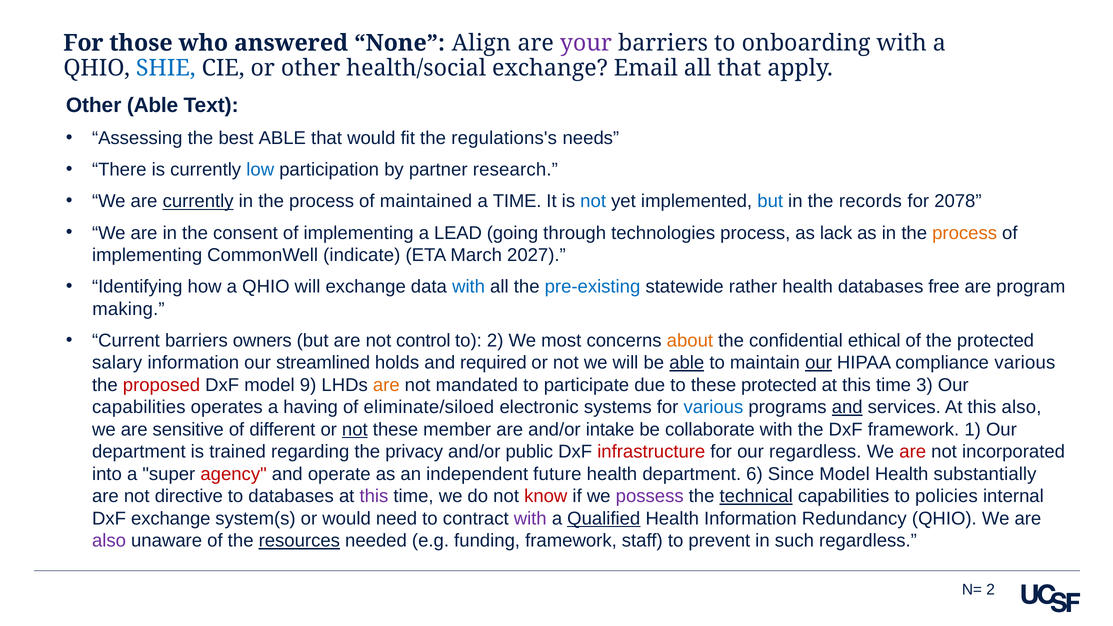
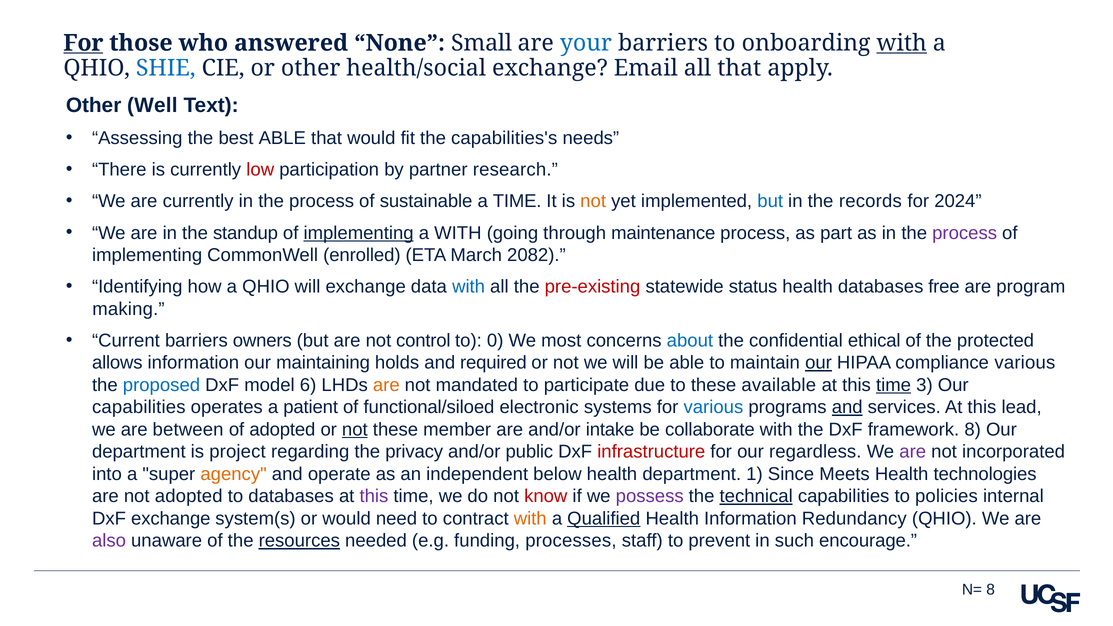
For at (83, 43) underline: none -> present
Align: Align -> Small
your colour: purple -> blue
with at (902, 43) underline: none -> present
Other Able: Able -> Well
regulations's: regulations's -> capabilities's
low colour: blue -> red
currently at (198, 201) underline: present -> none
maintained: maintained -> sustainable
not at (593, 201) colour: blue -> orange
2078: 2078 -> 2024
consent: consent -> standup
implementing at (359, 233) underline: none -> present
a LEAD: LEAD -> WITH
technologies: technologies -> maintenance
lack: lack -> part
process at (965, 233) colour: orange -> purple
indicate: indicate -> enrolled
2027: 2027 -> 2082
pre-existing colour: blue -> red
rather: rather -> status
to 2: 2 -> 0
about colour: orange -> blue
salary: salary -> allows
streamlined: streamlined -> maintaining
able at (687, 363) underline: present -> none
proposed colour: red -> blue
9: 9 -> 6
these protected: protected -> available
time at (894, 385) underline: none -> present
having: having -> patient
eliminate/siloed: eliminate/siloed -> functional/siloed
this also: also -> lead
sensitive: sensitive -> between
of different: different -> adopted
framework 1: 1 -> 8
trained: trained -> project
are at (913, 452) colour: red -> purple
agency colour: red -> orange
future: future -> below
6: 6 -> 1
Since Model: Model -> Meets
substantially: substantially -> technologies
not directive: directive -> adopted
with at (530, 519) colour: purple -> orange
funding framework: framework -> processes
such regardless: regardless -> encourage
N= 2: 2 -> 8
